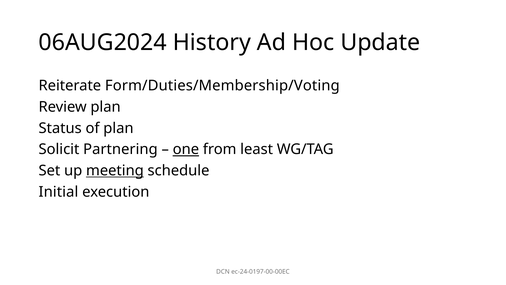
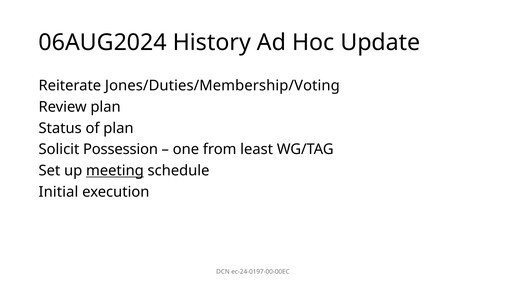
Form/Duties/Membership/Voting: Form/Duties/Membership/Voting -> Jones/Duties/Membership/Voting
Partnering: Partnering -> Possession
one underline: present -> none
